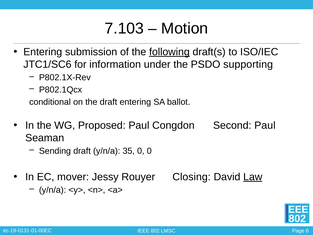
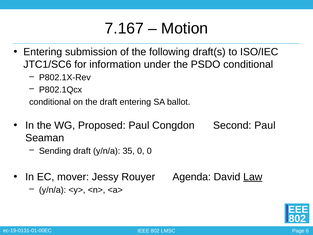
7.103: 7.103 -> 7.167
following underline: present -> none
PSDO supporting: supporting -> conditional
Closing: Closing -> Agenda
